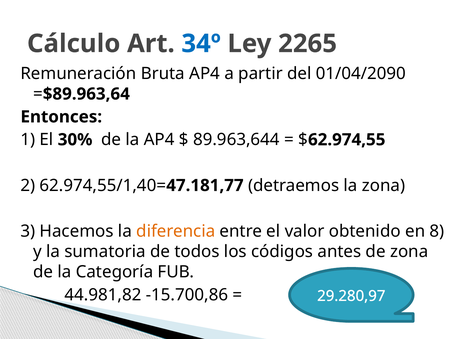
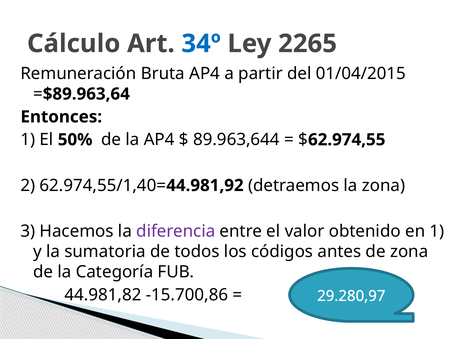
01/04/2090: 01/04/2090 -> 01/04/2015
30%: 30% -> 50%
47.181,77: 47.181,77 -> 44.981,92
diferencia colour: orange -> purple
en 8: 8 -> 1
